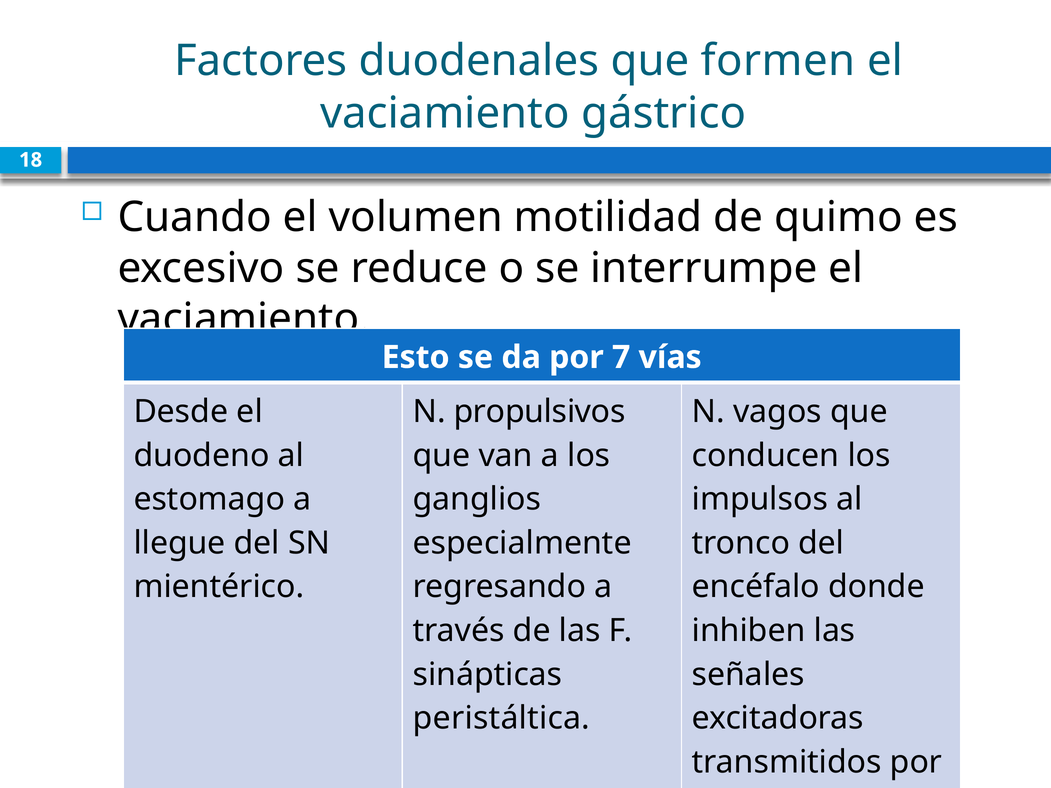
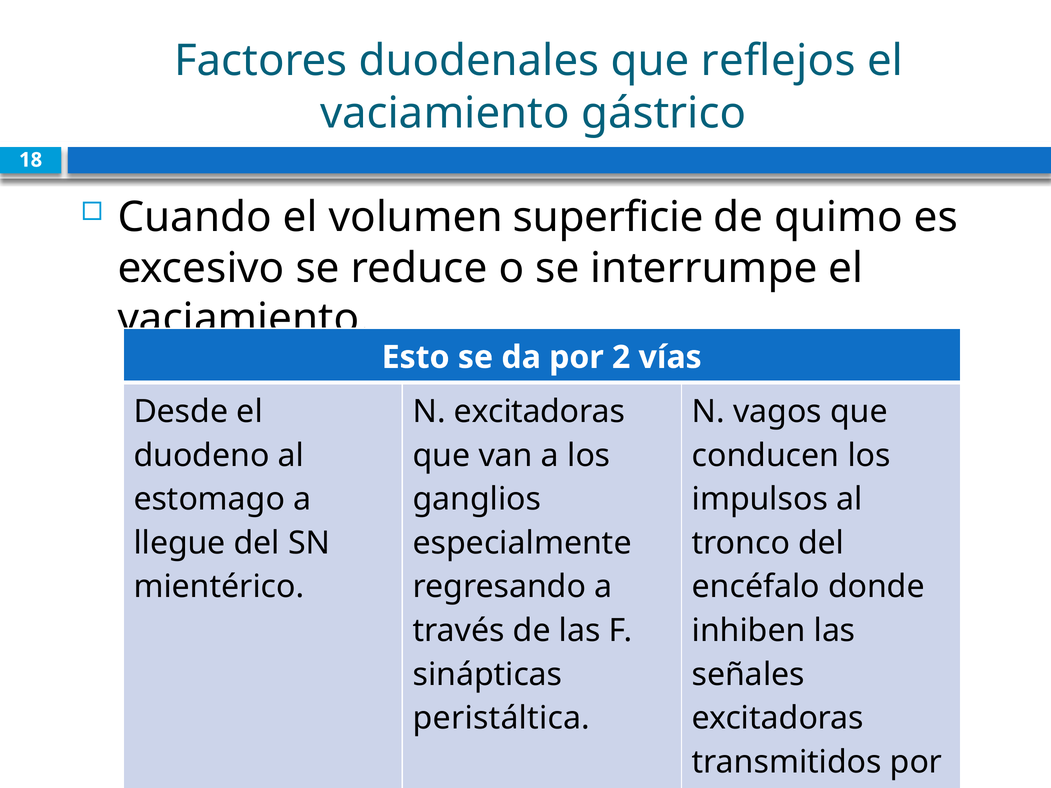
formen: formen -> reflejos
motilidad: motilidad -> superficie
7: 7 -> 2
N propulsivos: propulsivos -> excitadoras
